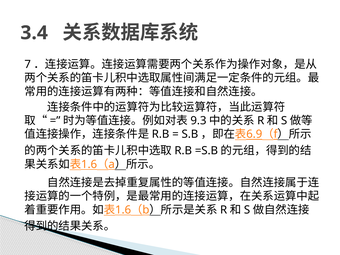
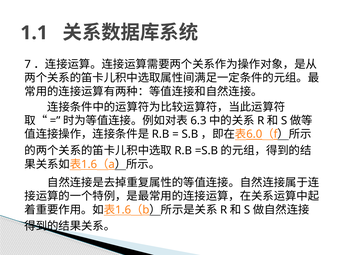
3.4: 3.4 -> 1.1
9.3: 9.3 -> 6.3
6.9: 6.9 -> 6.0
